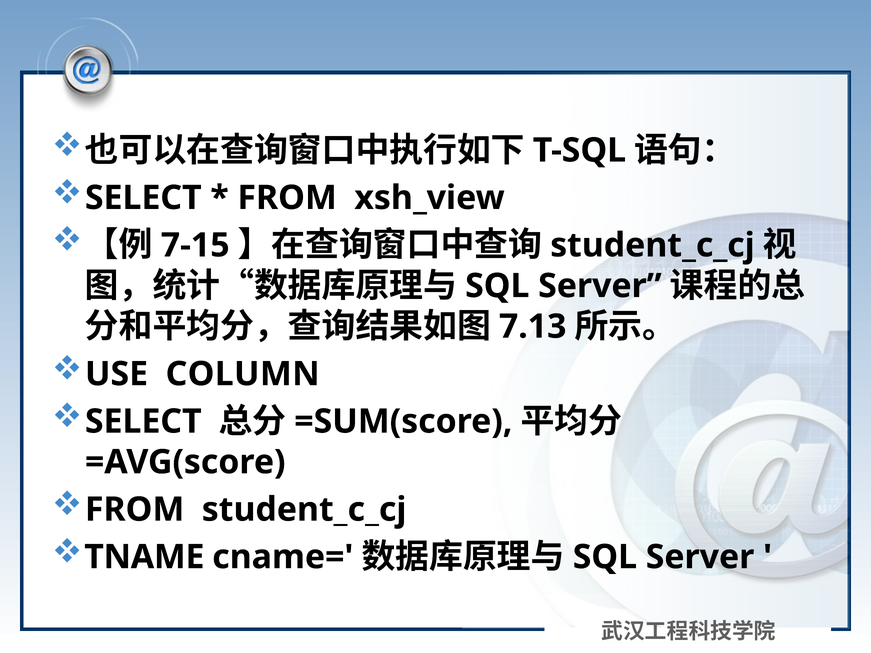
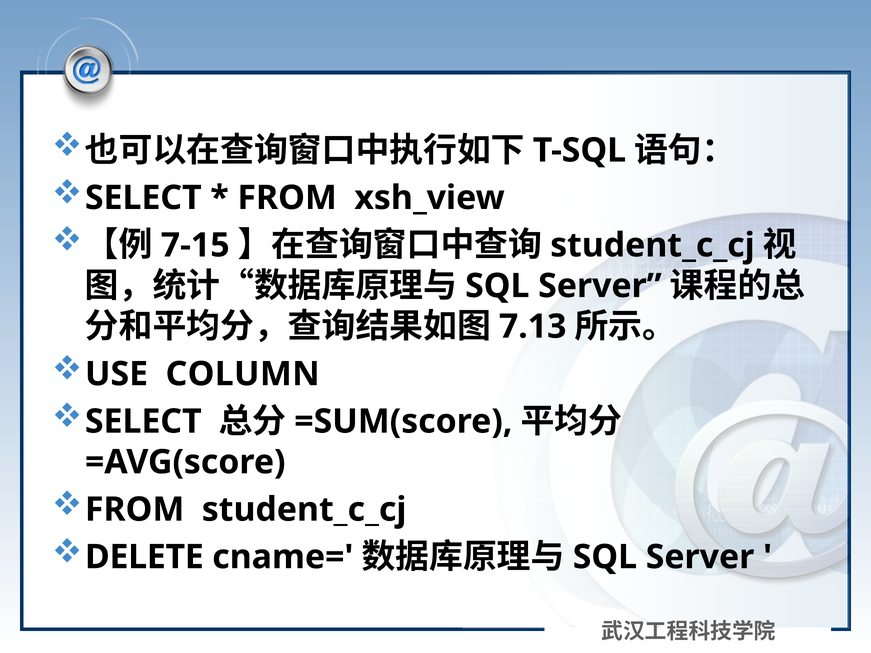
TNAME: TNAME -> DELETE
